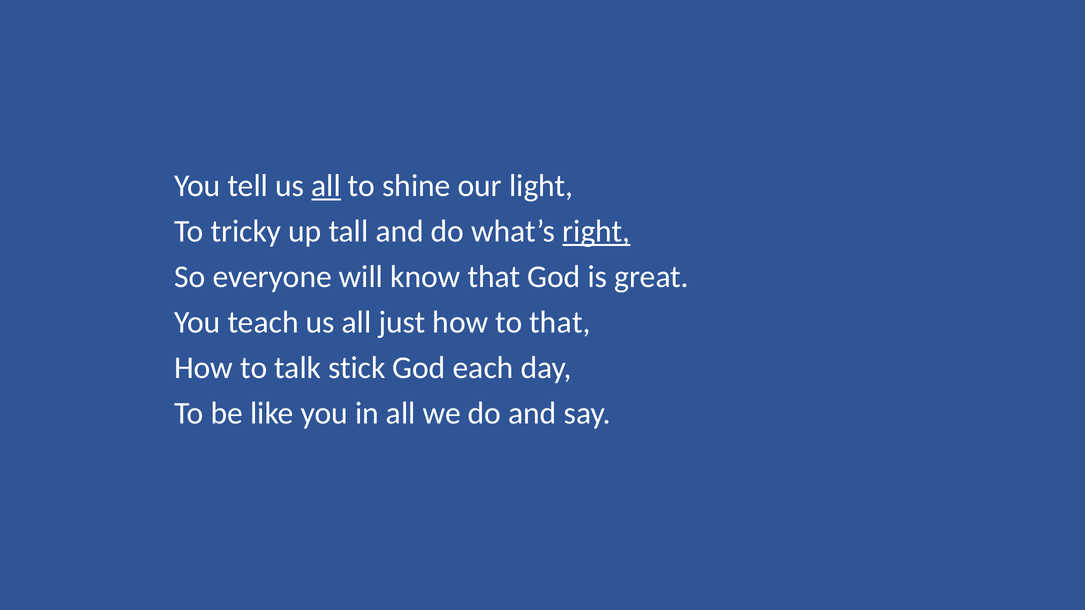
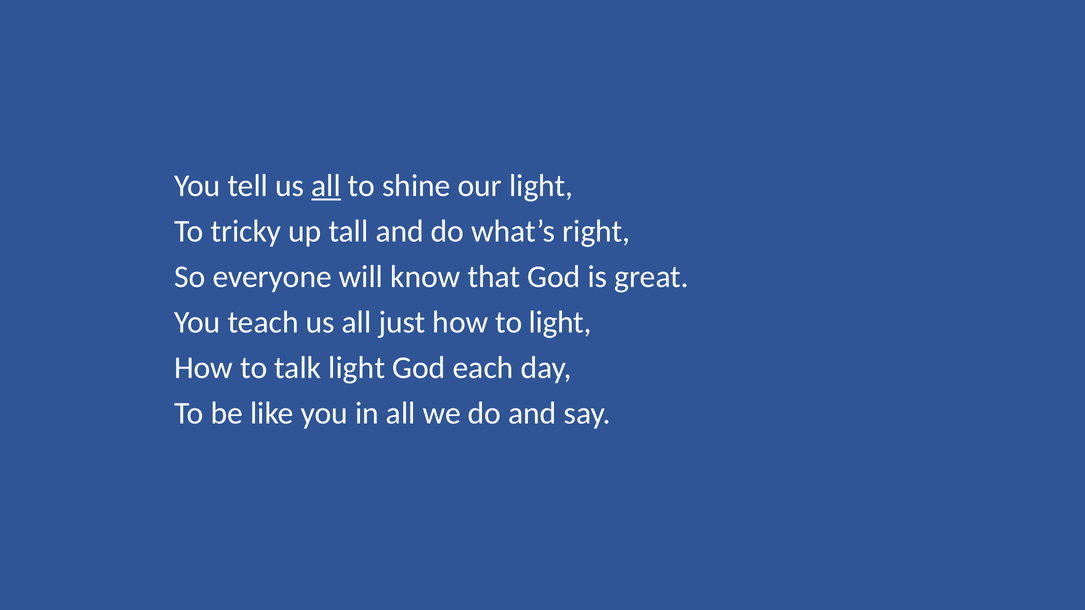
right underline: present -> none
to that: that -> light
talk stick: stick -> light
